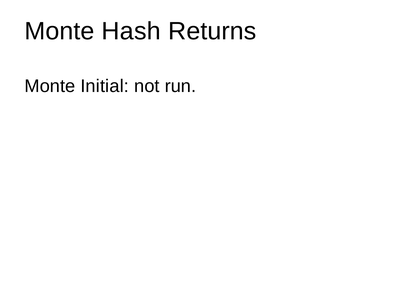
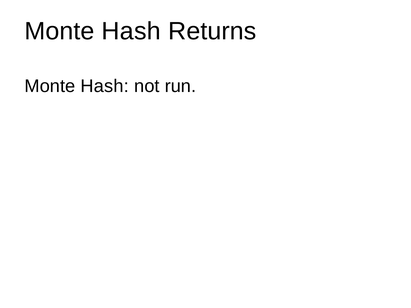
Initial at (105, 86): Initial -> Hash
